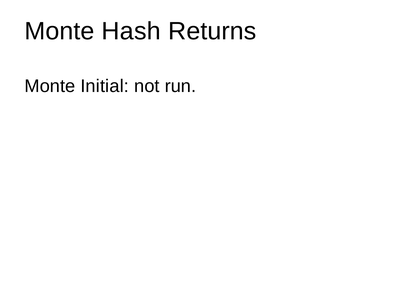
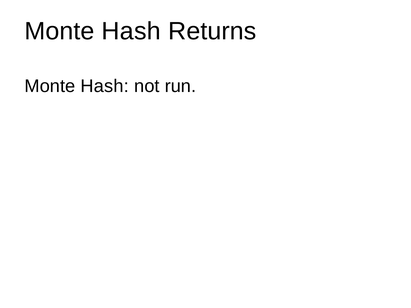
Initial at (105, 86): Initial -> Hash
